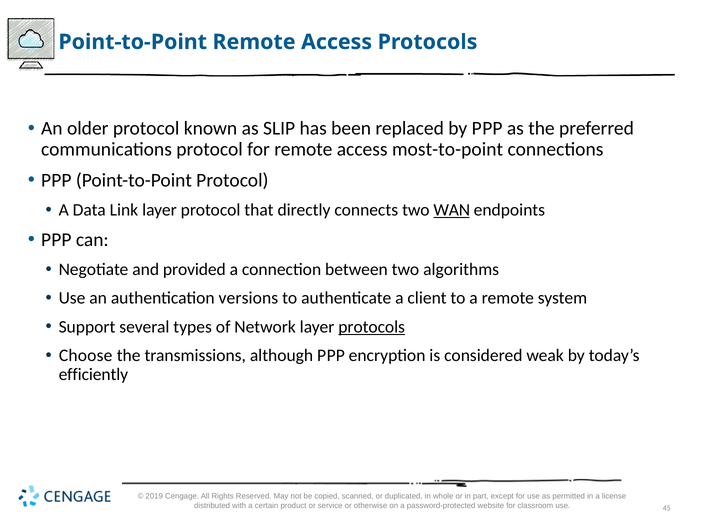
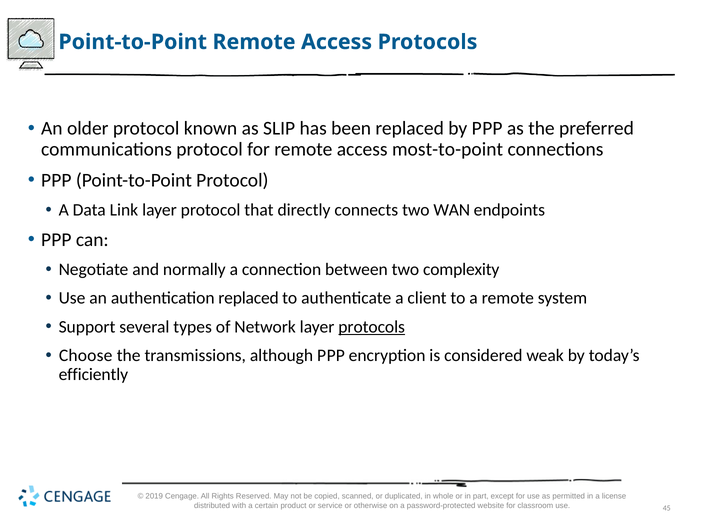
WAN underline: present -> none
provided: provided -> normally
algorithms: algorithms -> complexity
authentication versions: versions -> replaced
